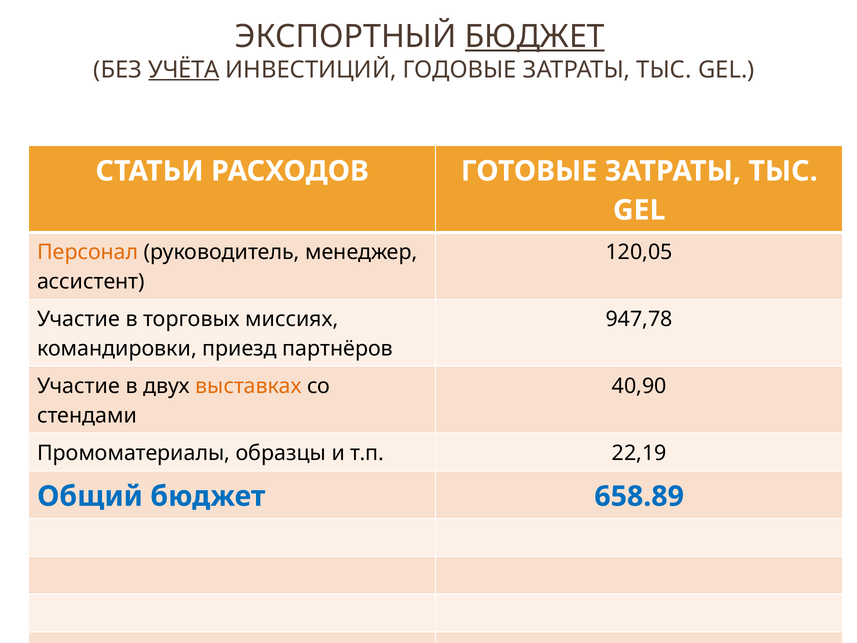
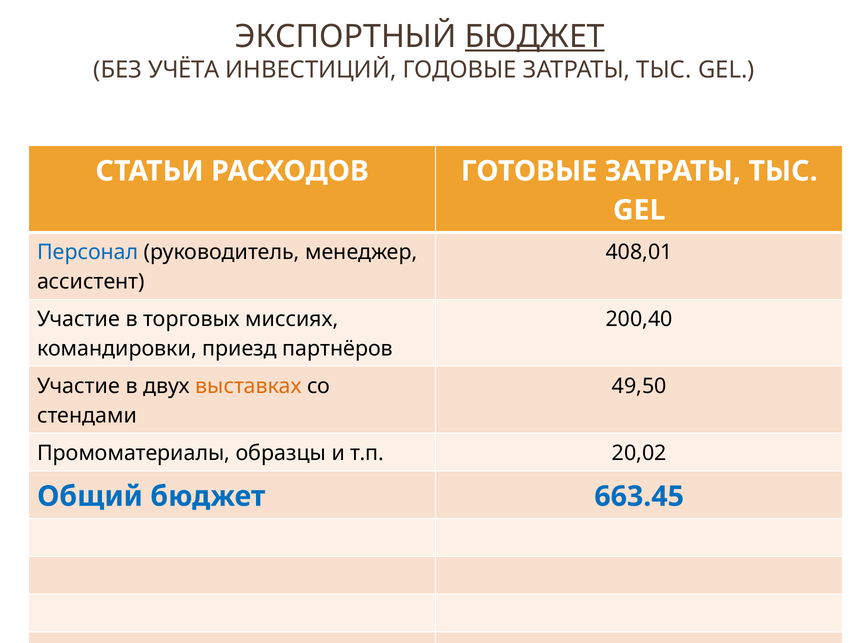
УЧЁТА underline: present -> none
Персонал colour: orange -> blue
120,05: 120,05 -> 408,01
947,78: 947,78 -> 200,40
40,90: 40,90 -> 49,50
22,19: 22,19 -> 20,02
658.89: 658.89 -> 663.45
